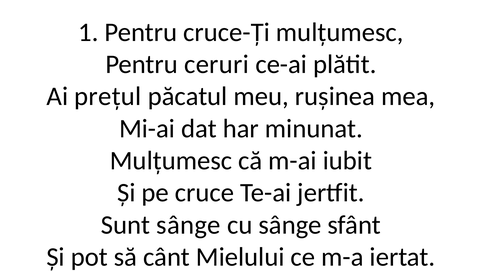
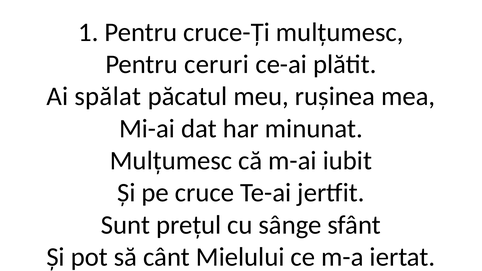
prețul: prețul -> spălat
Sunt sânge: sânge -> prețul
